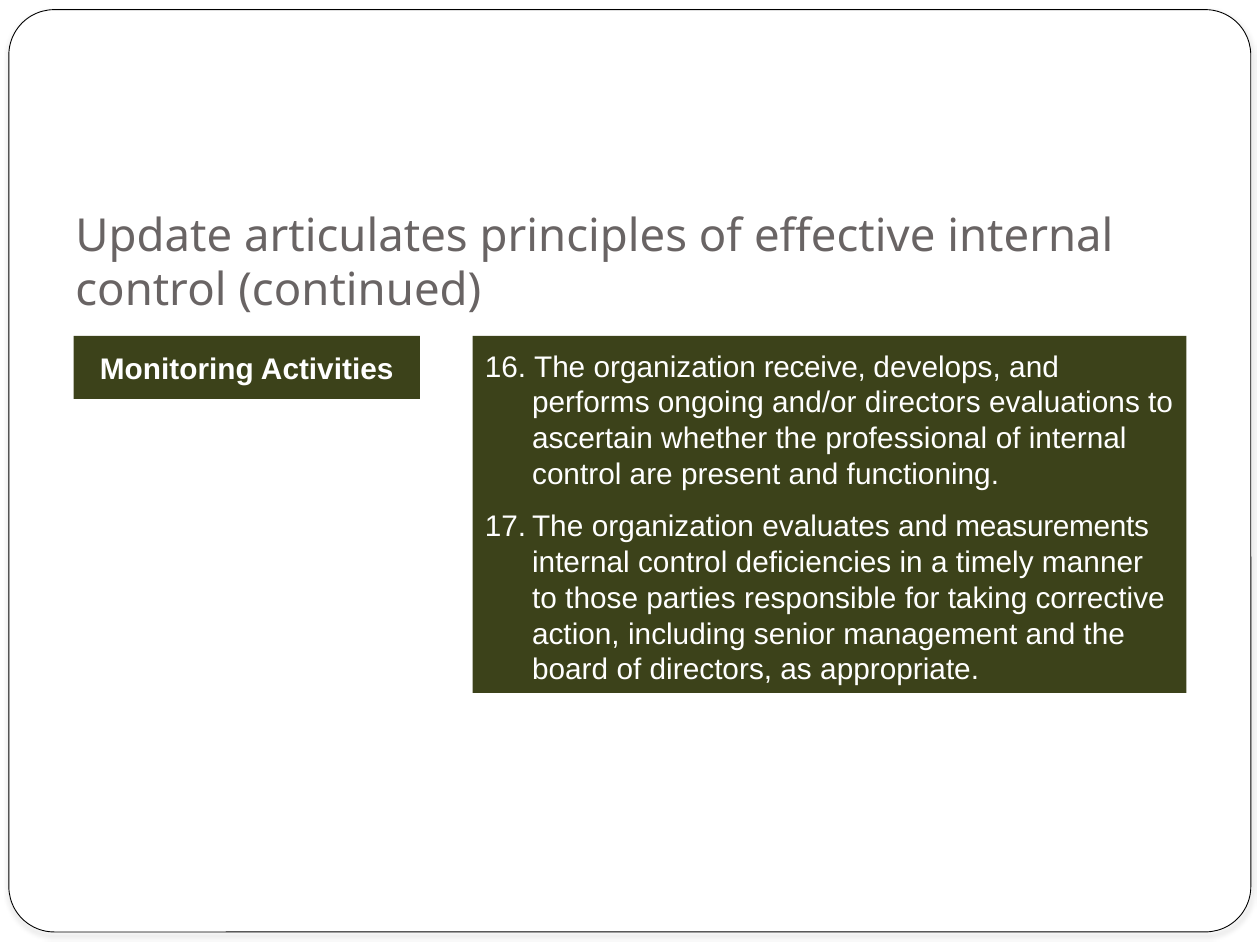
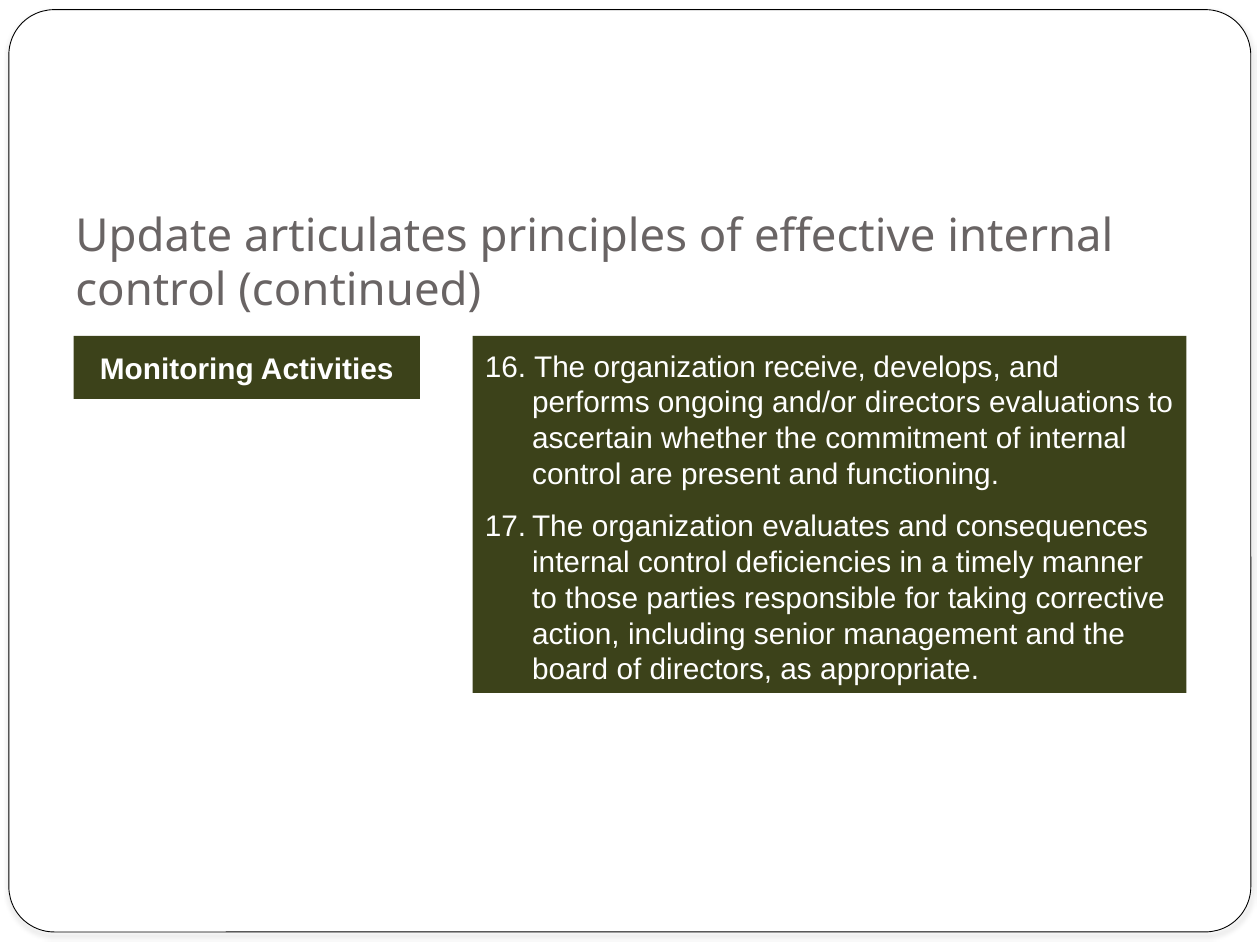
professional: professional -> commitment
measurements: measurements -> consequences
